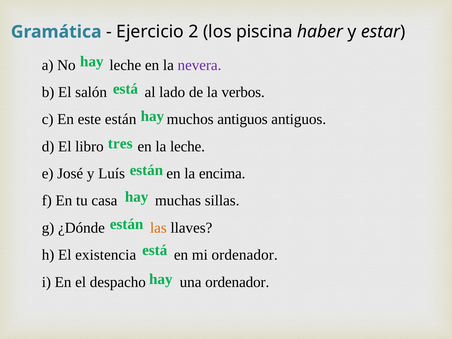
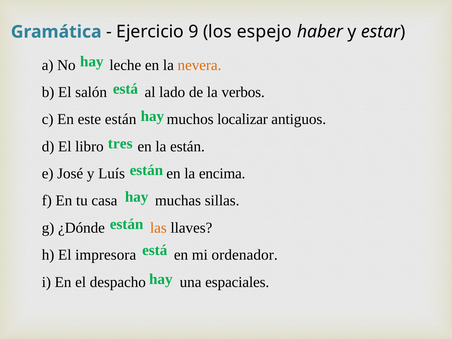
2: 2 -> 9
piscina: piscina -> espejo
nevera colour: purple -> orange
muchos antiguos: antiguos -> localizar
la leche: leche -> están
existencia: existencia -> impresora
una ordenador: ordenador -> espaciales
